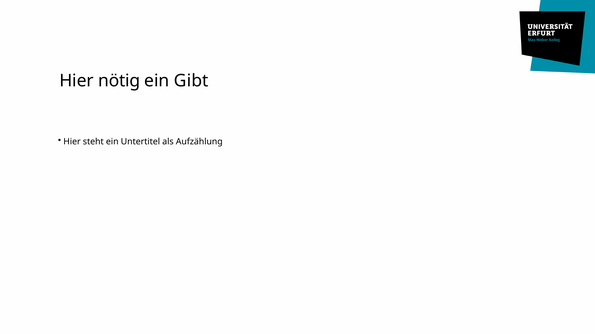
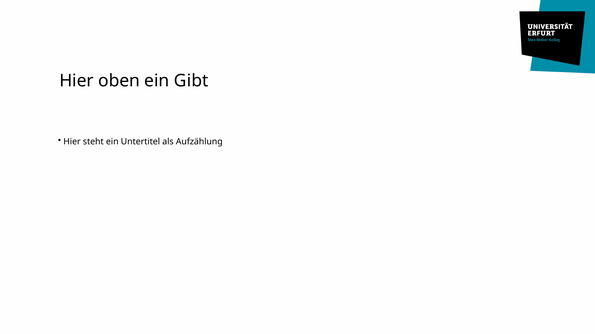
nötig: nötig -> oben
